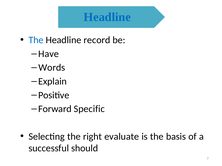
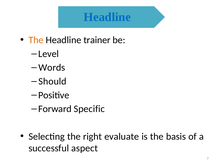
The at (36, 40) colour: blue -> orange
record: record -> trainer
Have: Have -> Level
Explain: Explain -> Should
should: should -> aspect
